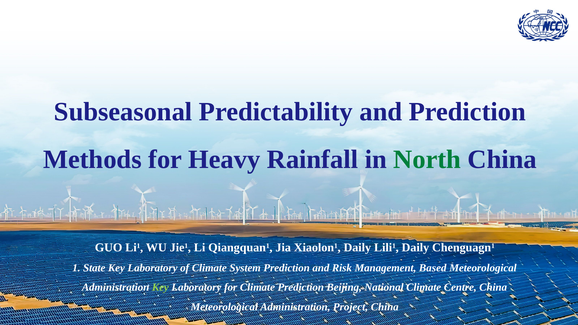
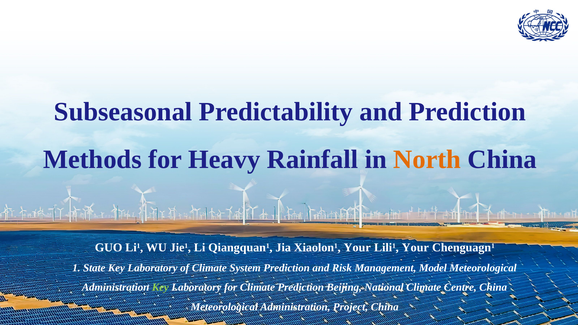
North colour: green -> orange
Xiaolon1 Daily: Daily -> Your
Lili1 Daily: Daily -> Your
Based: Based -> Model
